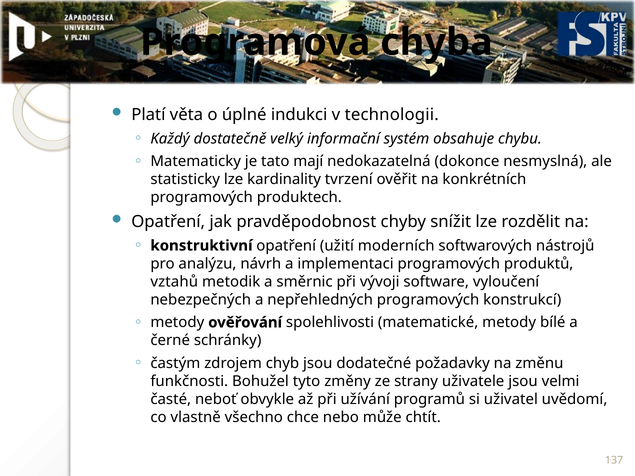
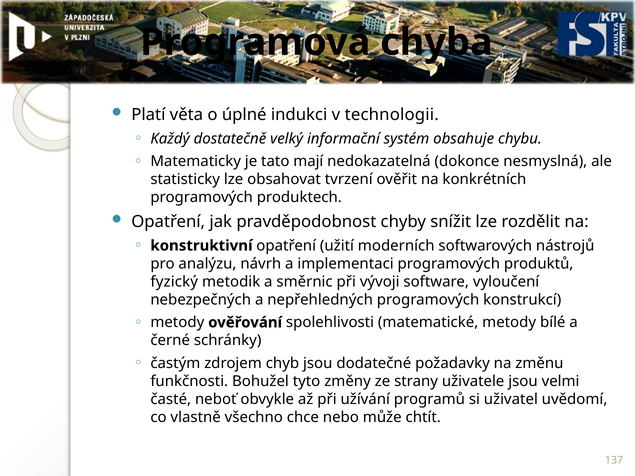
kardinality: kardinality -> obsahovat
vztahů: vztahů -> fyzický
